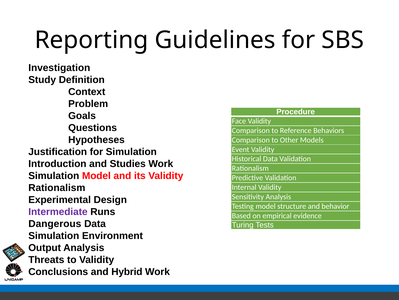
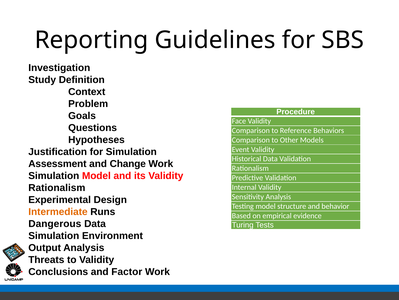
Introduction: Introduction -> Assessment
Studies: Studies -> Change
Intermediate colour: purple -> orange
Hybrid: Hybrid -> Factor
